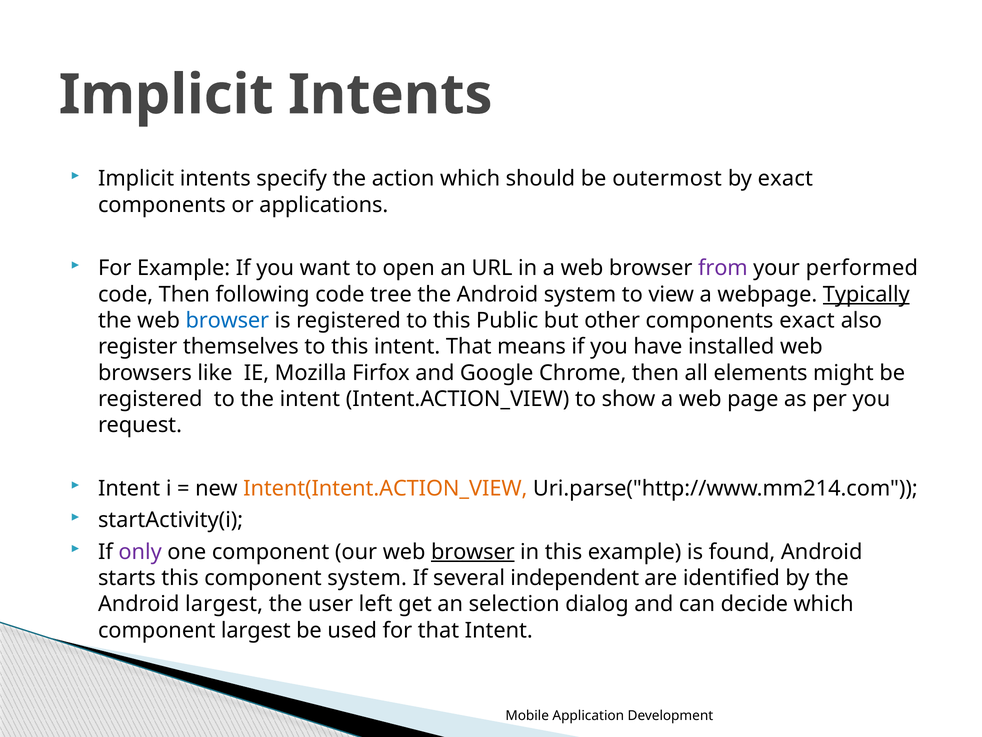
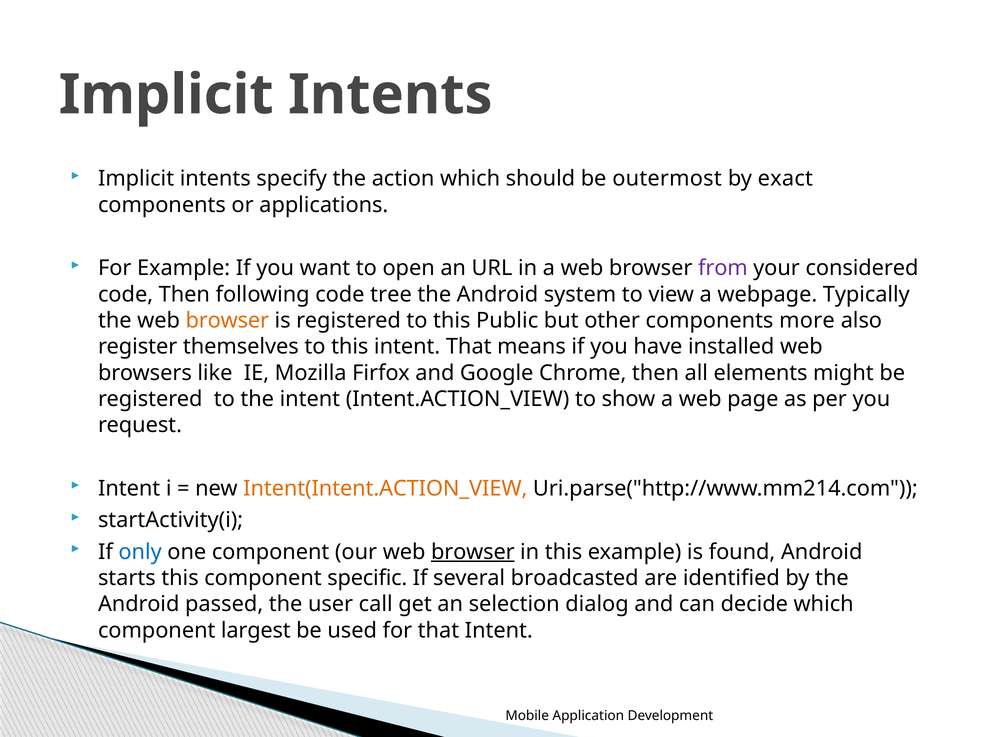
performed: performed -> considered
Typically underline: present -> none
browser at (227, 320) colour: blue -> orange
components exact: exact -> more
only colour: purple -> blue
component system: system -> specific
independent: independent -> broadcasted
Android largest: largest -> passed
left: left -> call
